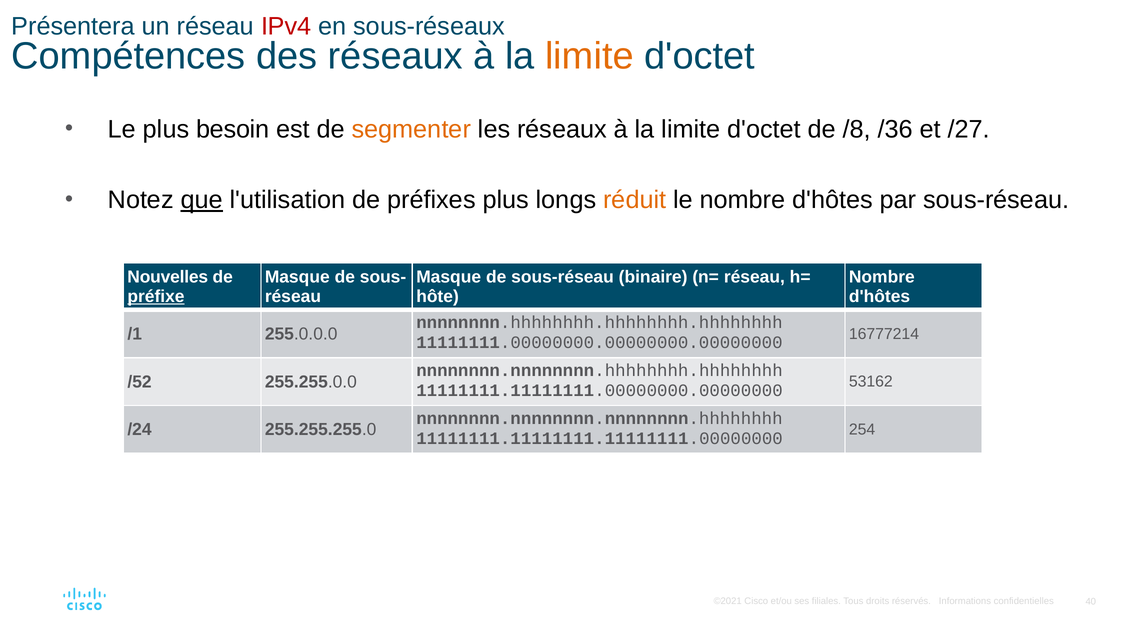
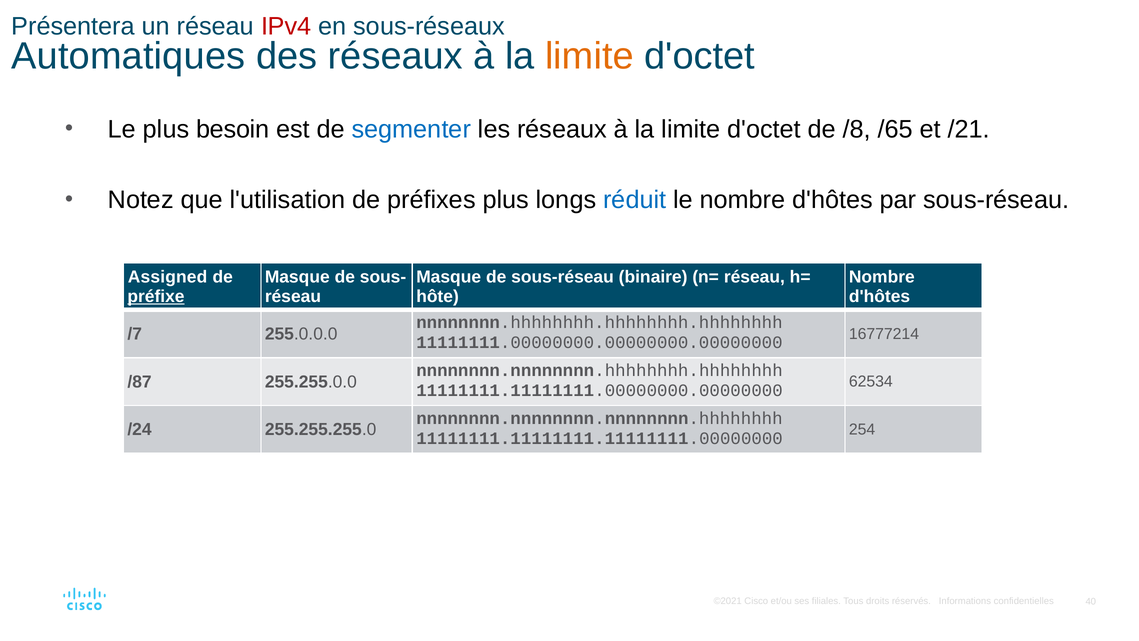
Compétences: Compétences -> Automatiques
segmenter colour: orange -> blue
/36: /36 -> /65
/27: /27 -> /21
que underline: present -> none
réduit colour: orange -> blue
Nouvelles: Nouvelles -> Assigned
/1: /1 -> /7
/52: /52 -> /87
53162: 53162 -> 62534
